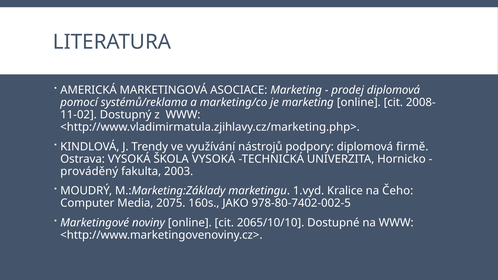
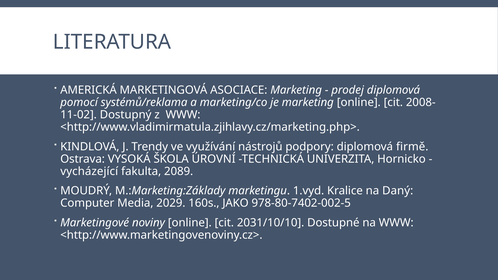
ŠKOLA VYSOKÁ: VYSOKÁ -> ÚROVNÍ
prováděný: prováděný -> vycházející
2003: 2003 -> 2089
Čeho: Čeho -> Daný
2075: 2075 -> 2029
2065/10/10: 2065/10/10 -> 2031/10/10
